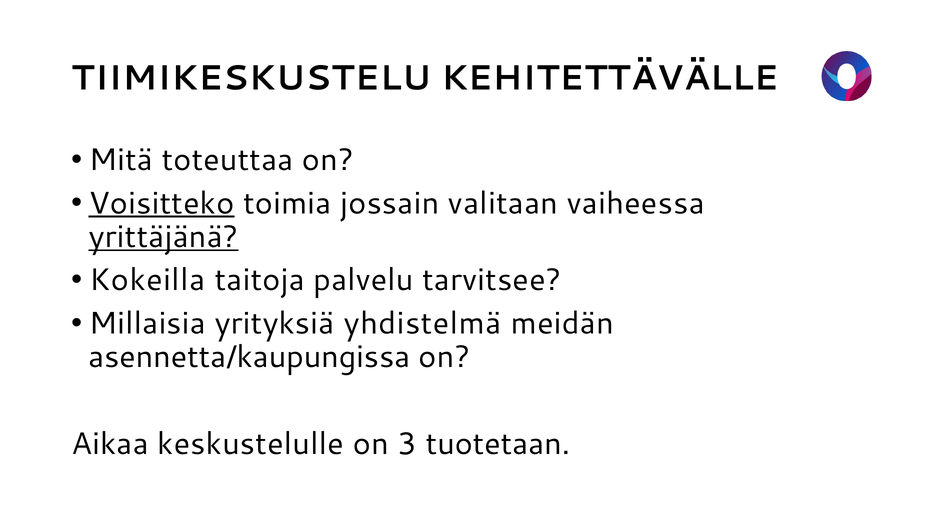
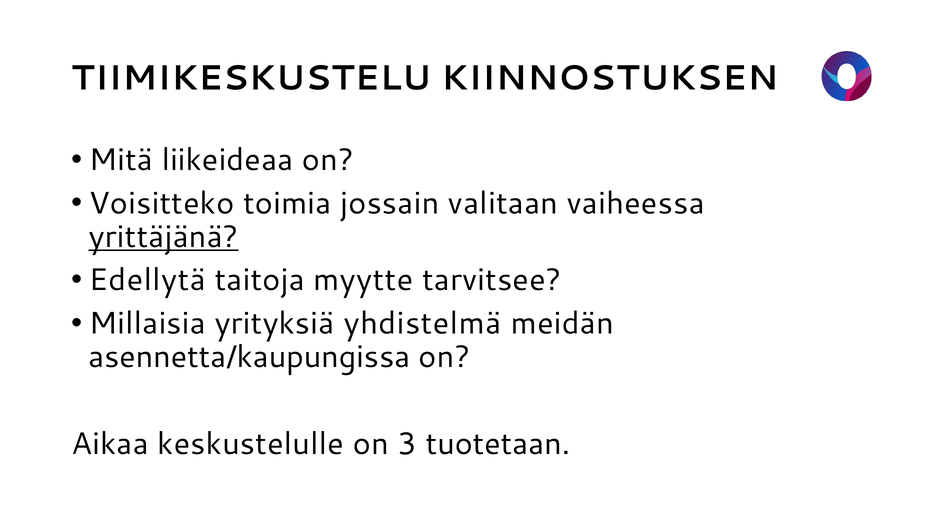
KEHITETTÄVÄLLE: KEHITETTÄVÄLLE -> KIINNOSTUKSEN
toteuttaa: toteuttaa -> liikeideaa
Voisitteko underline: present -> none
Kokeilla: Kokeilla -> Edellytä
palvelu: palvelu -> myytte
